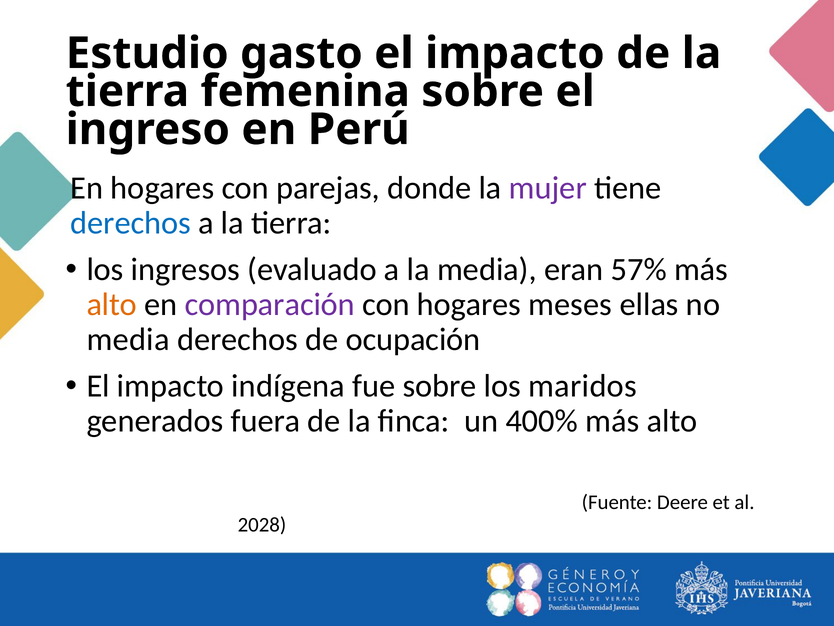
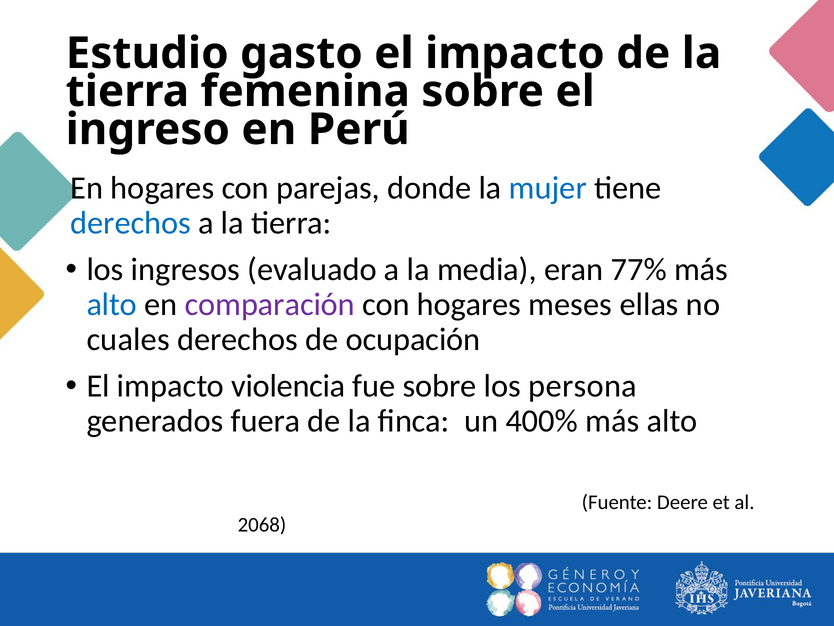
mujer colour: purple -> blue
57%: 57% -> 77%
alto at (112, 304) colour: orange -> blue
media at (128, 339): media -> cuales
indígena: indígena -> violencia
maridos: maridos -> persona
2028: 2028 -> 2068
